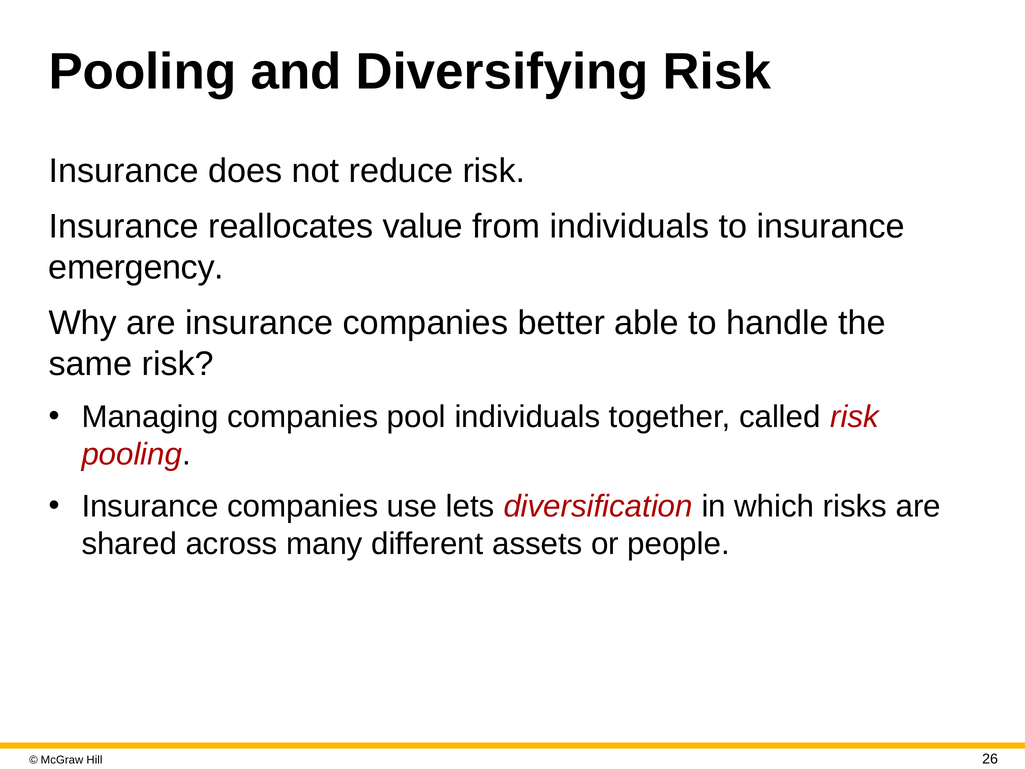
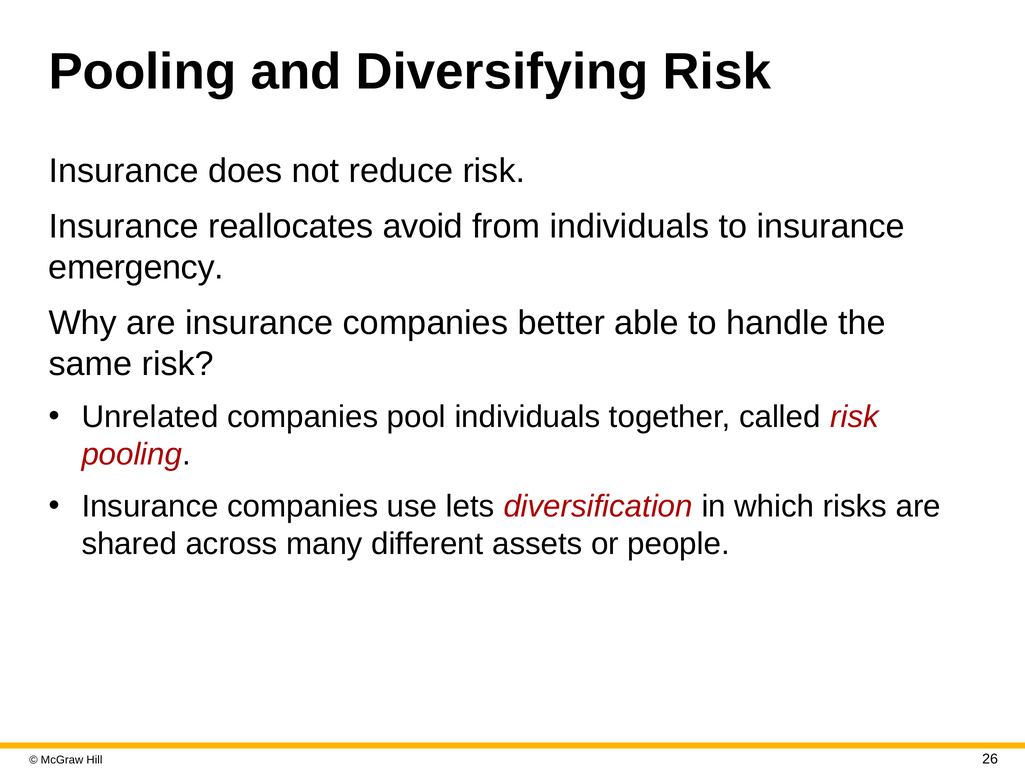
value: value -> avoid
Managing: Managing -> Unrelated
